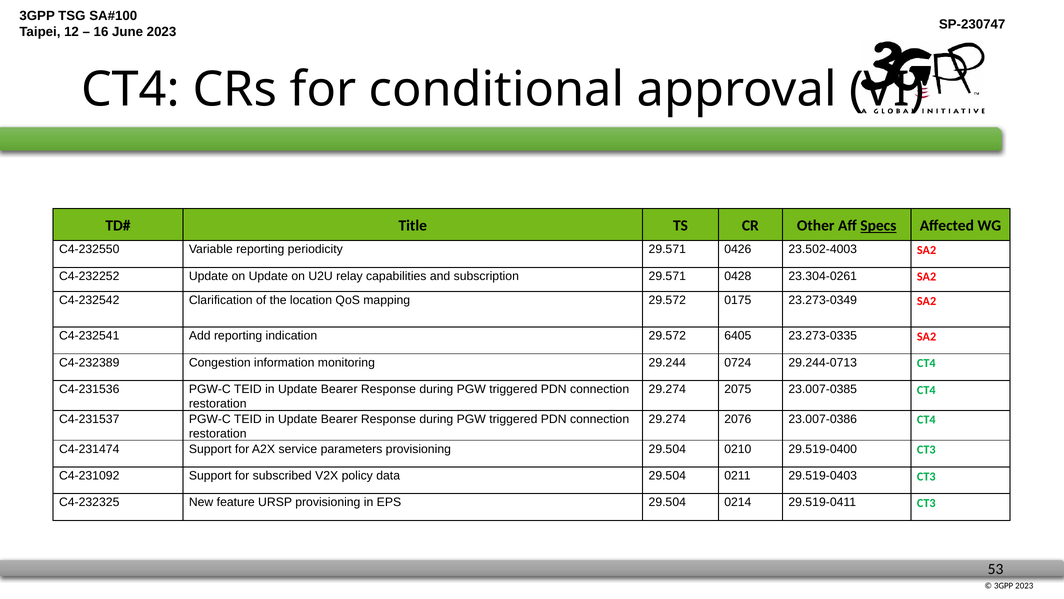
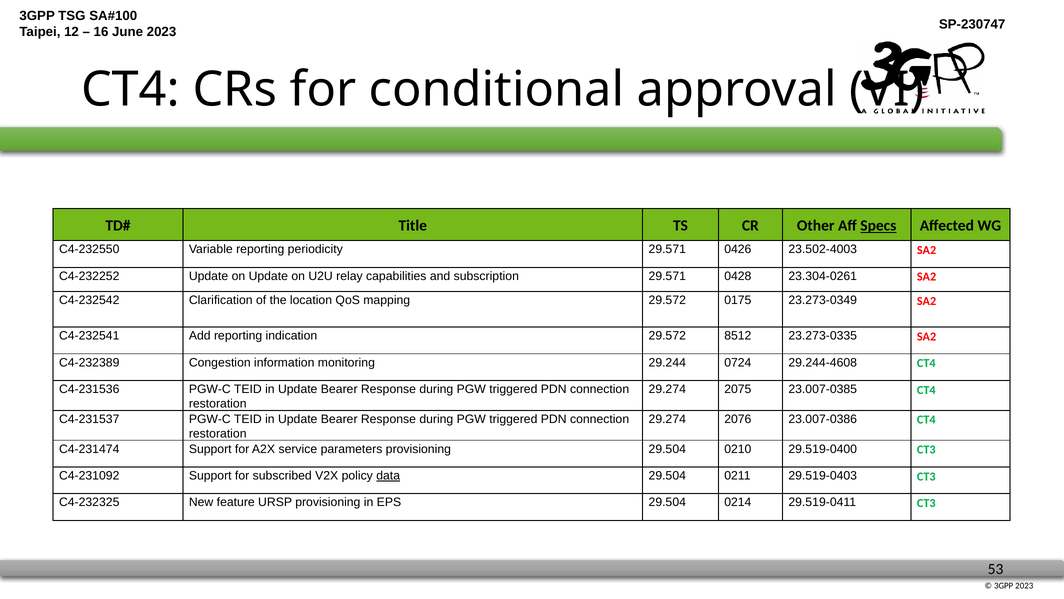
6405: 6405 -> 8512
29.244-0713: 29.244-0713 -> 29.244-4608
data underline: none -> present
